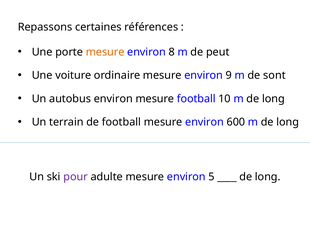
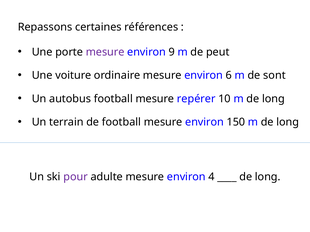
mesure at (105, 52) colour: orange -> purple
8: 8 -> 9
9: 9 -> 6
autobus environ: environ -> football
mesure football: football -> repérer
600: 600 -> 150
5: 5 -> 4
